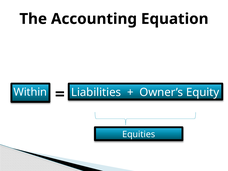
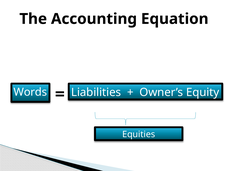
Within: Within -> Words
